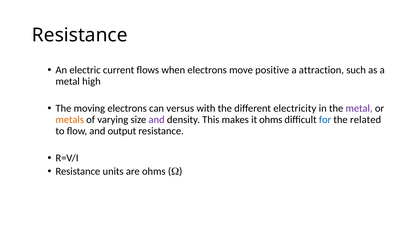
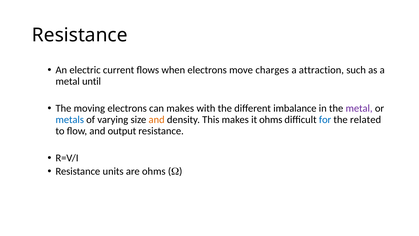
positive: positive -> charges
high: high -> until
can versus: versus -> makes
electricity: electricity -> imbalance
metals colour: orange -> blue
and at (157, 119) colour: purple -> orange
